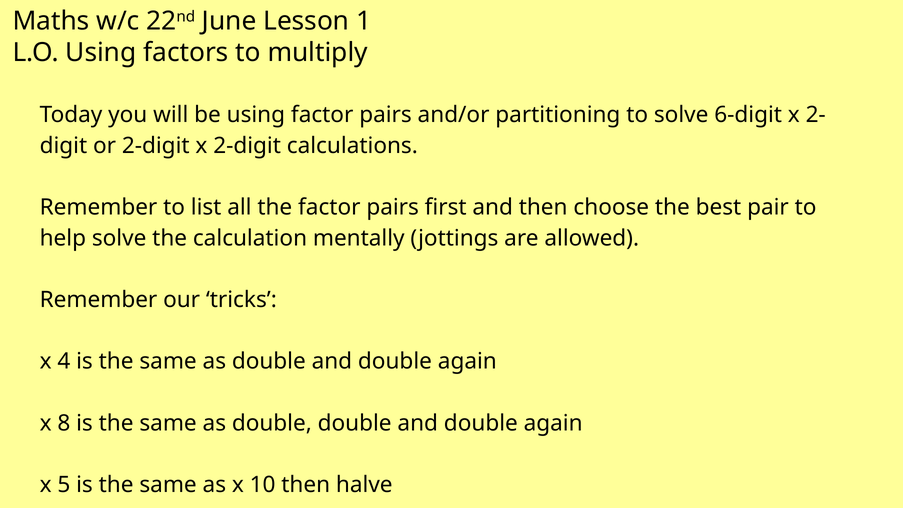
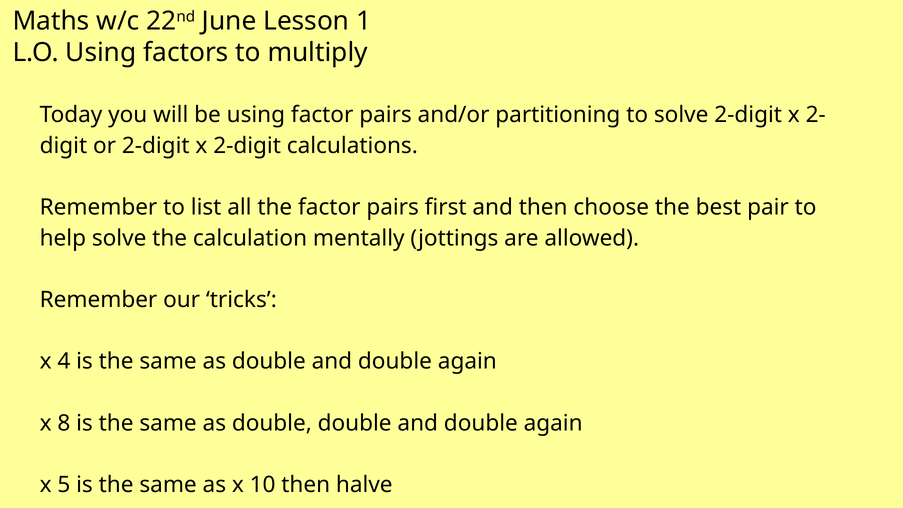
solve 6-digit: 6-digit -> 2-digit
